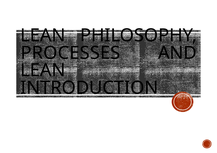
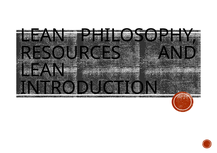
PROCESSES: PROCESSES -> RESOURCES
